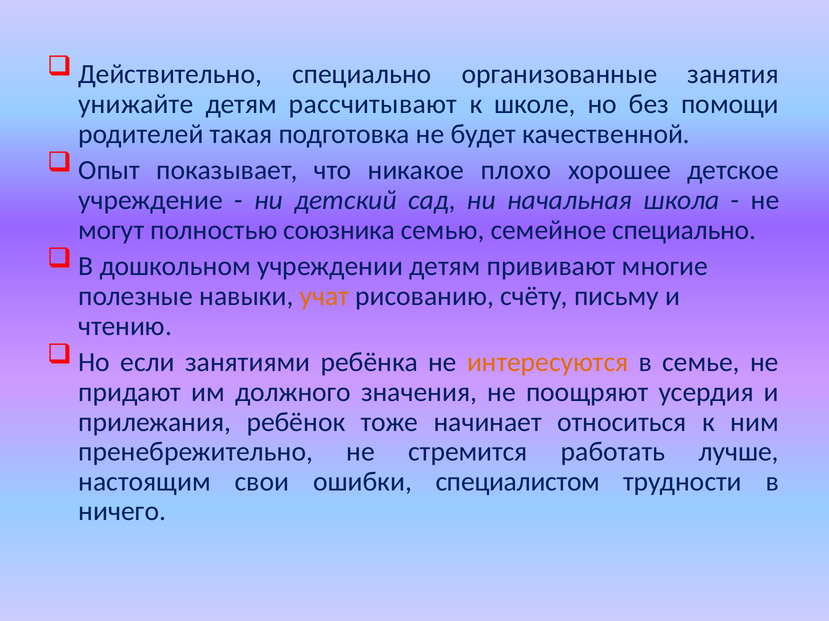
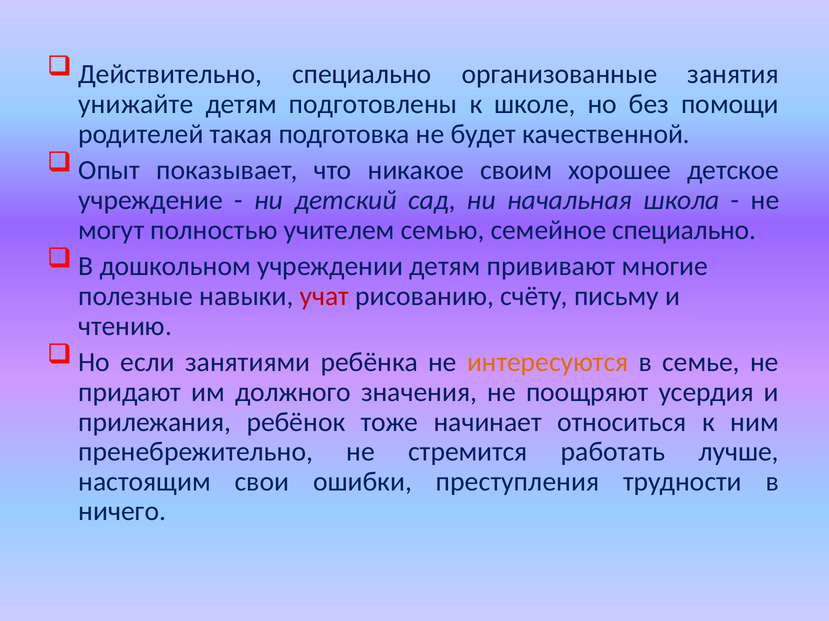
рассчитывают: рассчитывают -> подготовлены
плохо: плохо -> своим
союзника: союзника -> учителем
учат colour: orange -> red
специалистом: специалистом -> преступления
